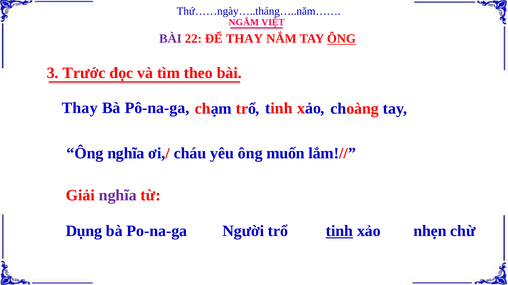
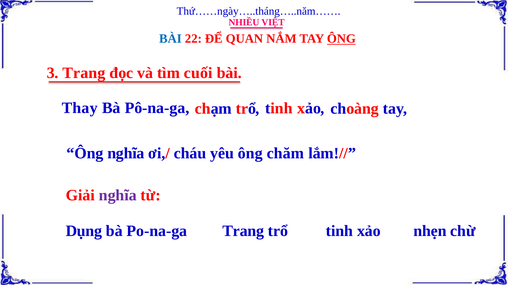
NGẮM: NGẮM -> NHIỀU
BÀI at (170, 39) colour: purple -> blue
ĐỂ THAY: THAY -> QUAN
3 Trước: Trước -> Trang
theo: theo -> cuối
muốn: muốn -> chăm
Po-na-ga Người: Người -> Trang
tinh at (339, 231) underline: present -> none
